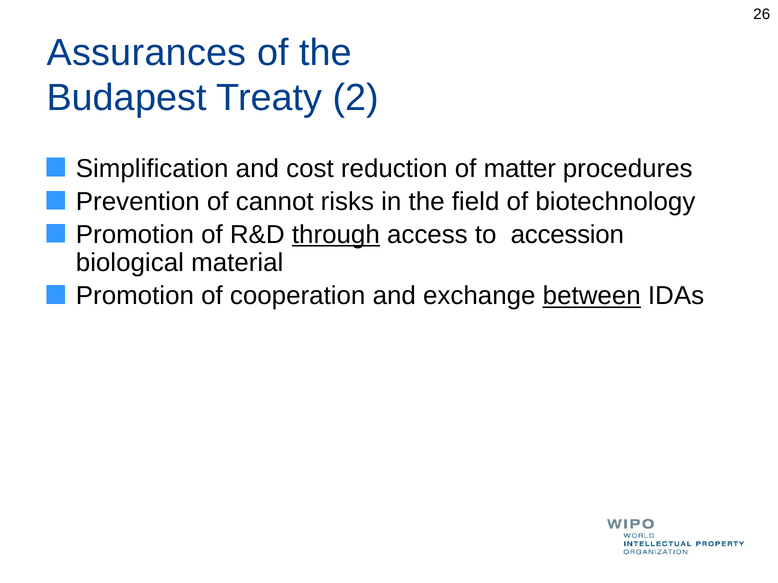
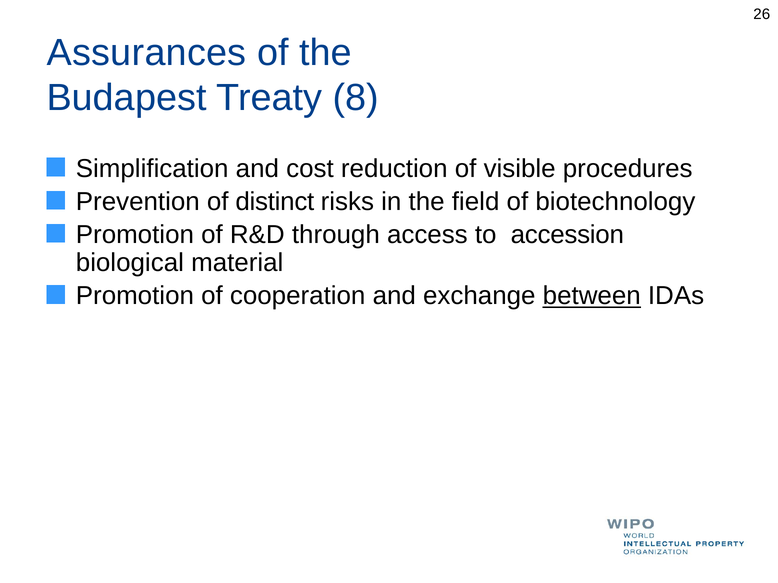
2: 2 -> 8
matter: matter -> visible
cannot: cannot -> distinct
through underline: present -> none
